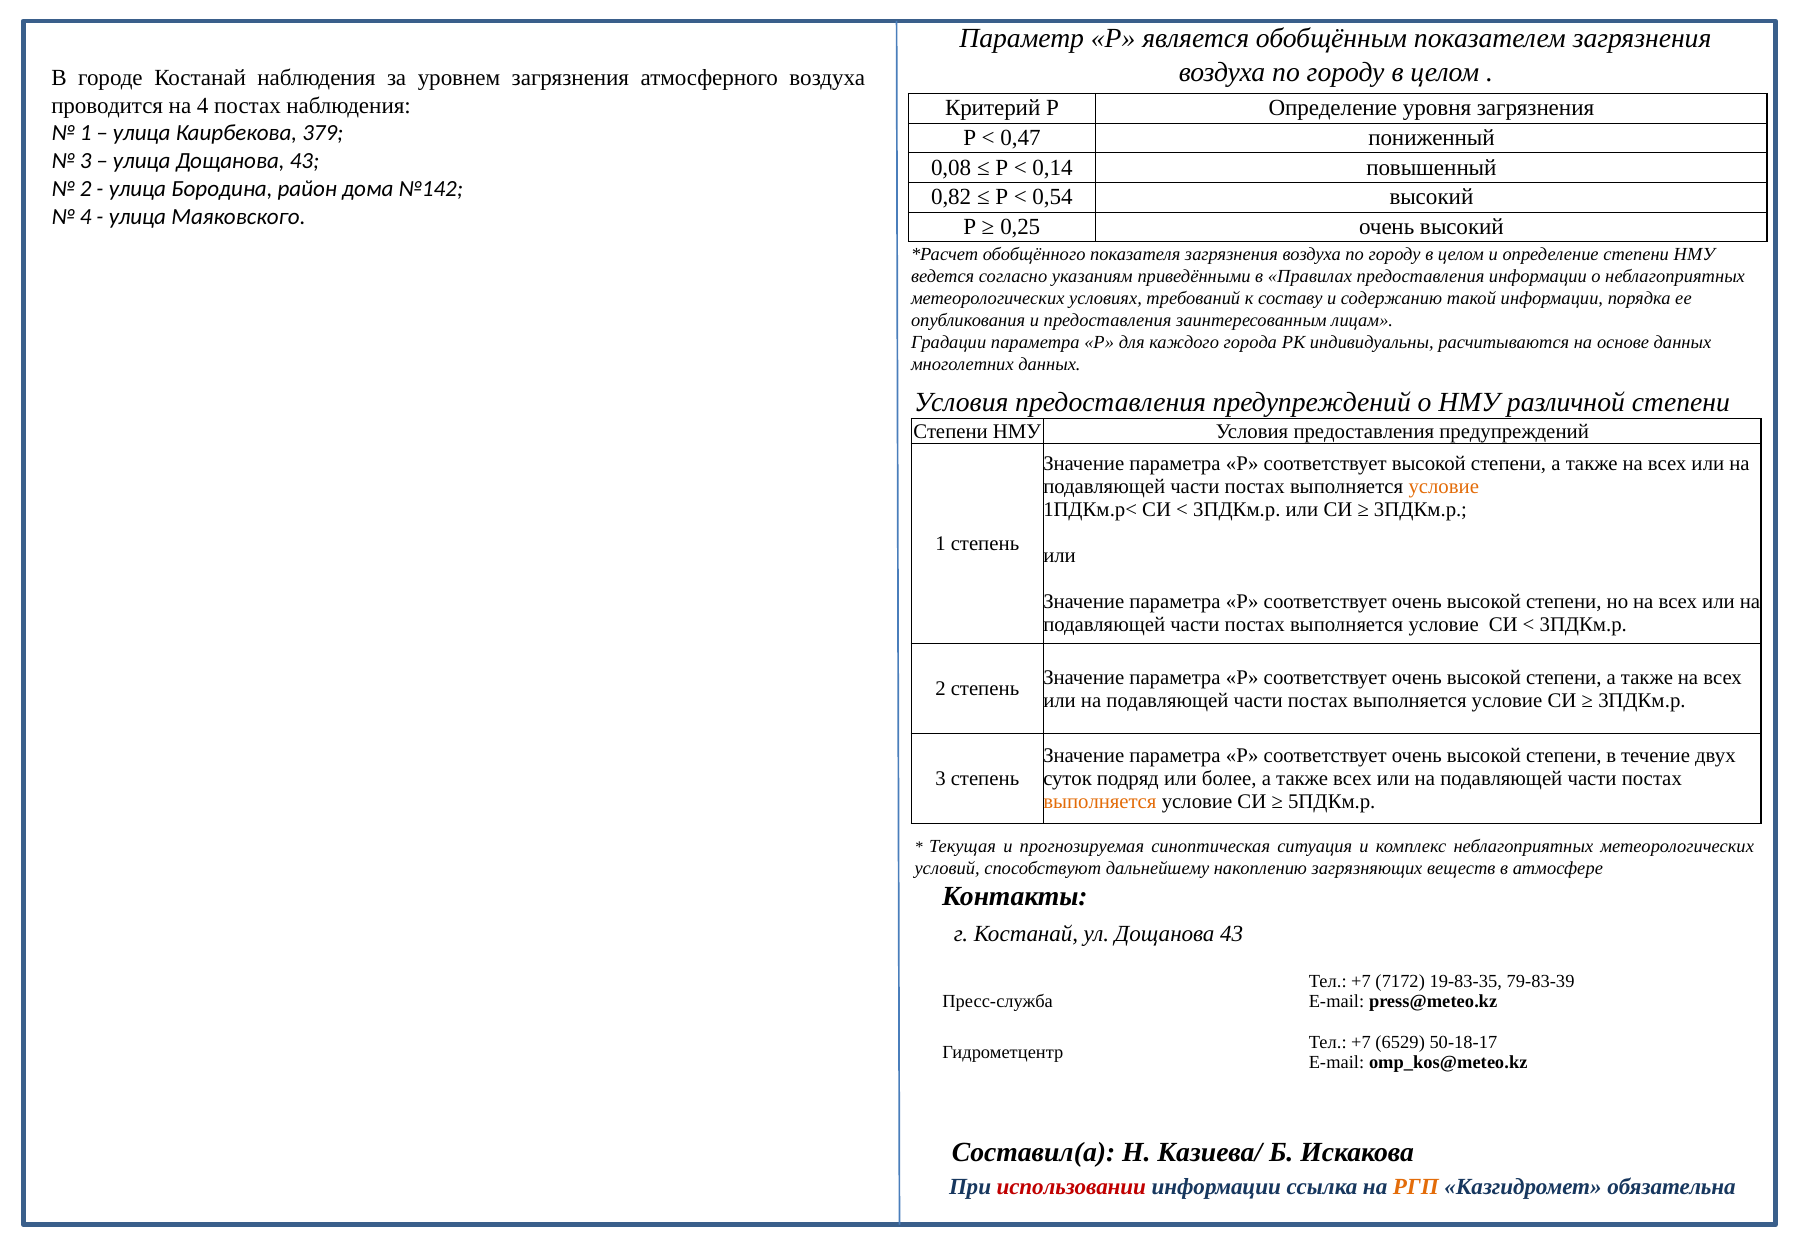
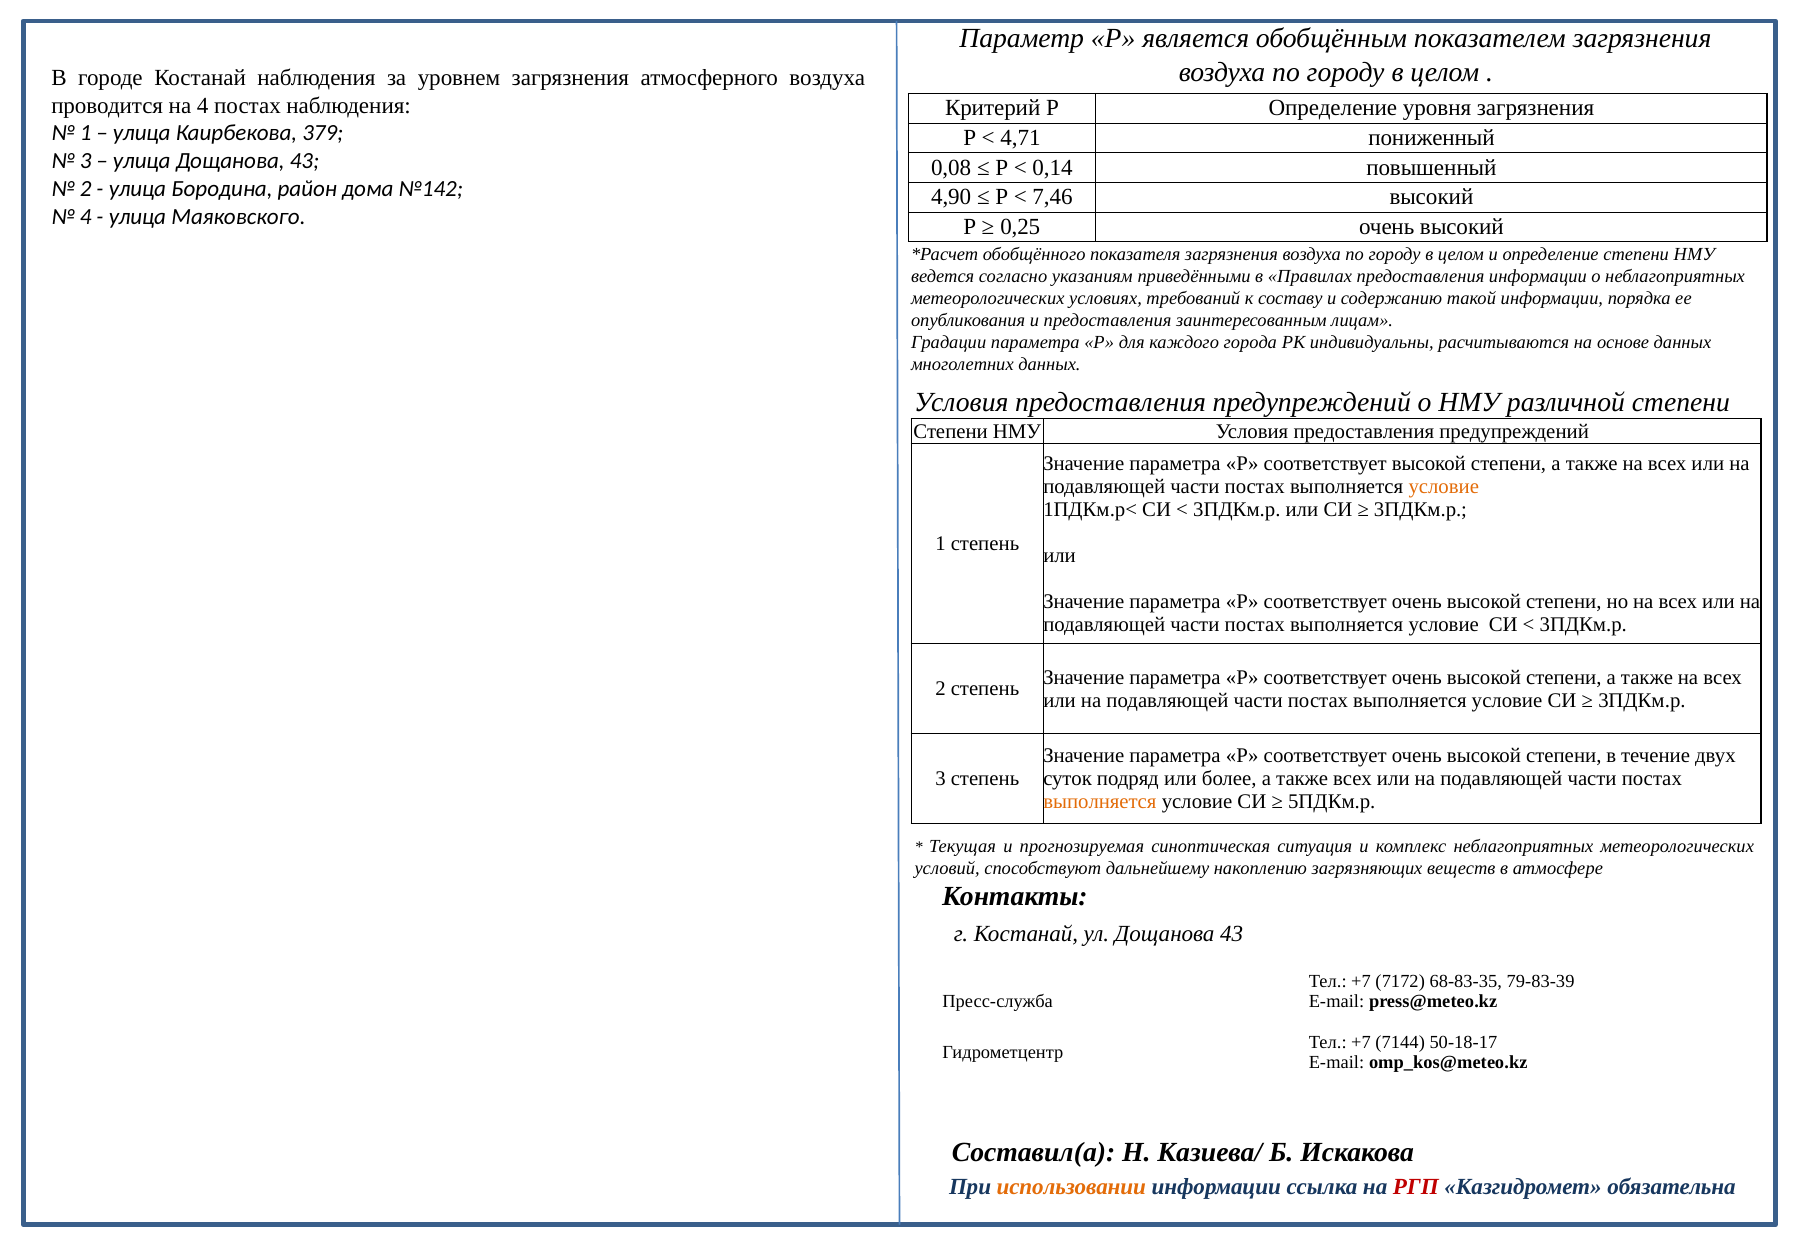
0,47: 0,47 -> 4,71
0,82: 0,82 -> 4,90
0,54: 0,54 -> 7,46
19-83-35: 19-83-35 -> 68-83-35
6529: 6529 -> 7144
использовании colour: red -> orange
РГП colour: orange -> red
